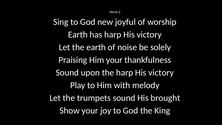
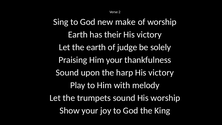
joyful: joyful -> make
has harp: harp -> their
noise: noise -> judge
His brought: brought -> worship
